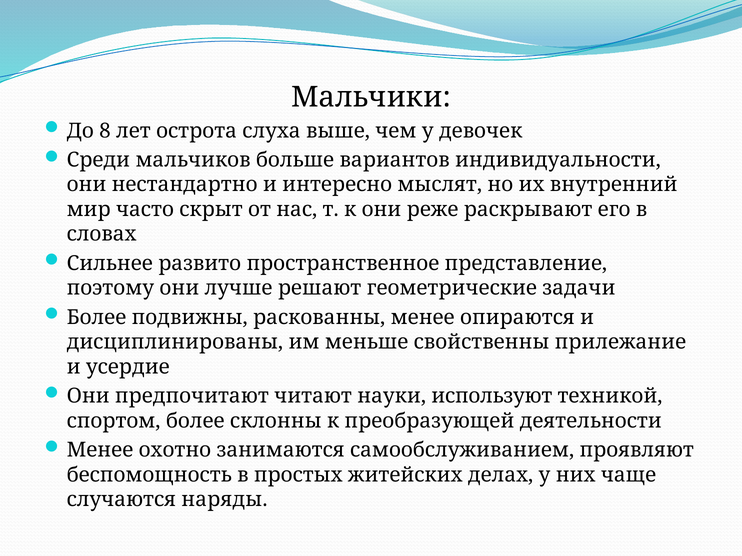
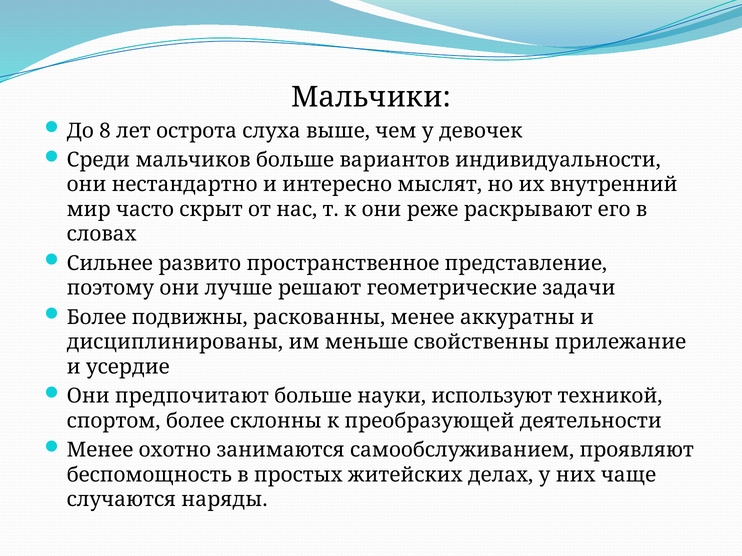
опираются: опираются -> аккуратны
предпочитают читают: читают -> больше
